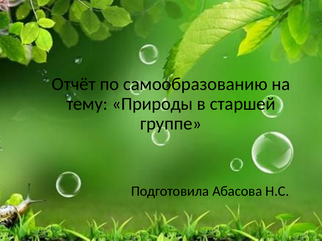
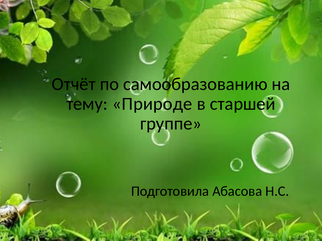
Природы: Природы -> Природе
